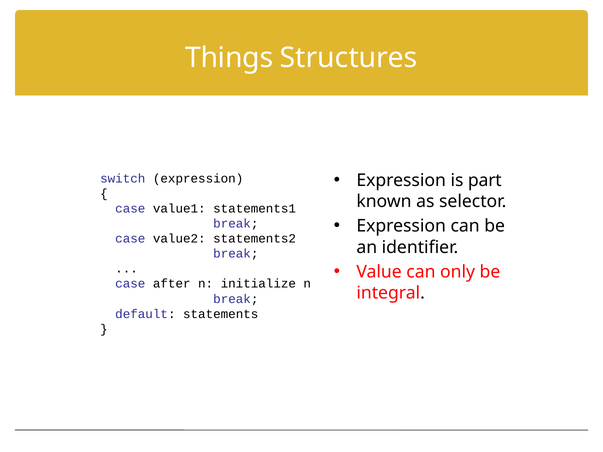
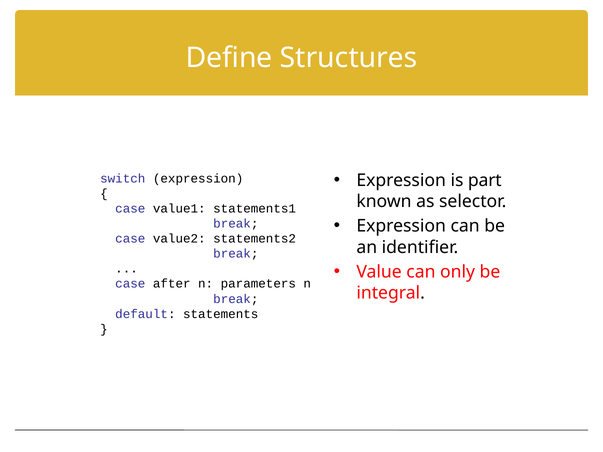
Things: Things -> Define
initialize: initialize -> parameters
